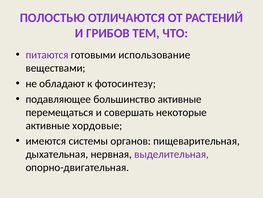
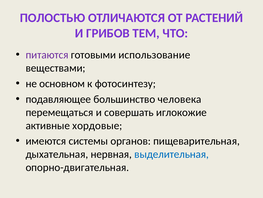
обладают: обладают -> основном
большинство активные: активные -> человека
некоторые: некоторые -> иглокожие
выделительная colour: purple -> blue
